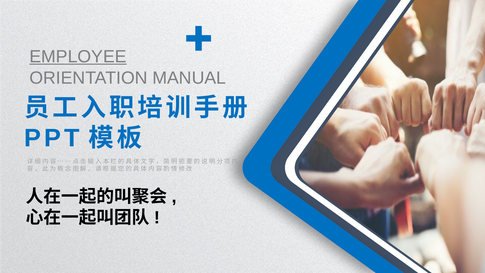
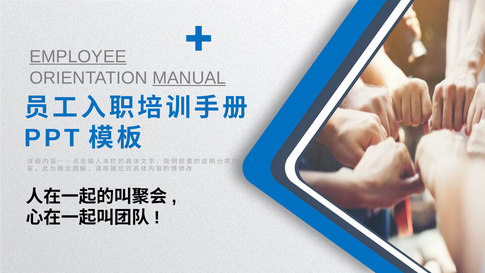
MANUAL underline: none -> present
